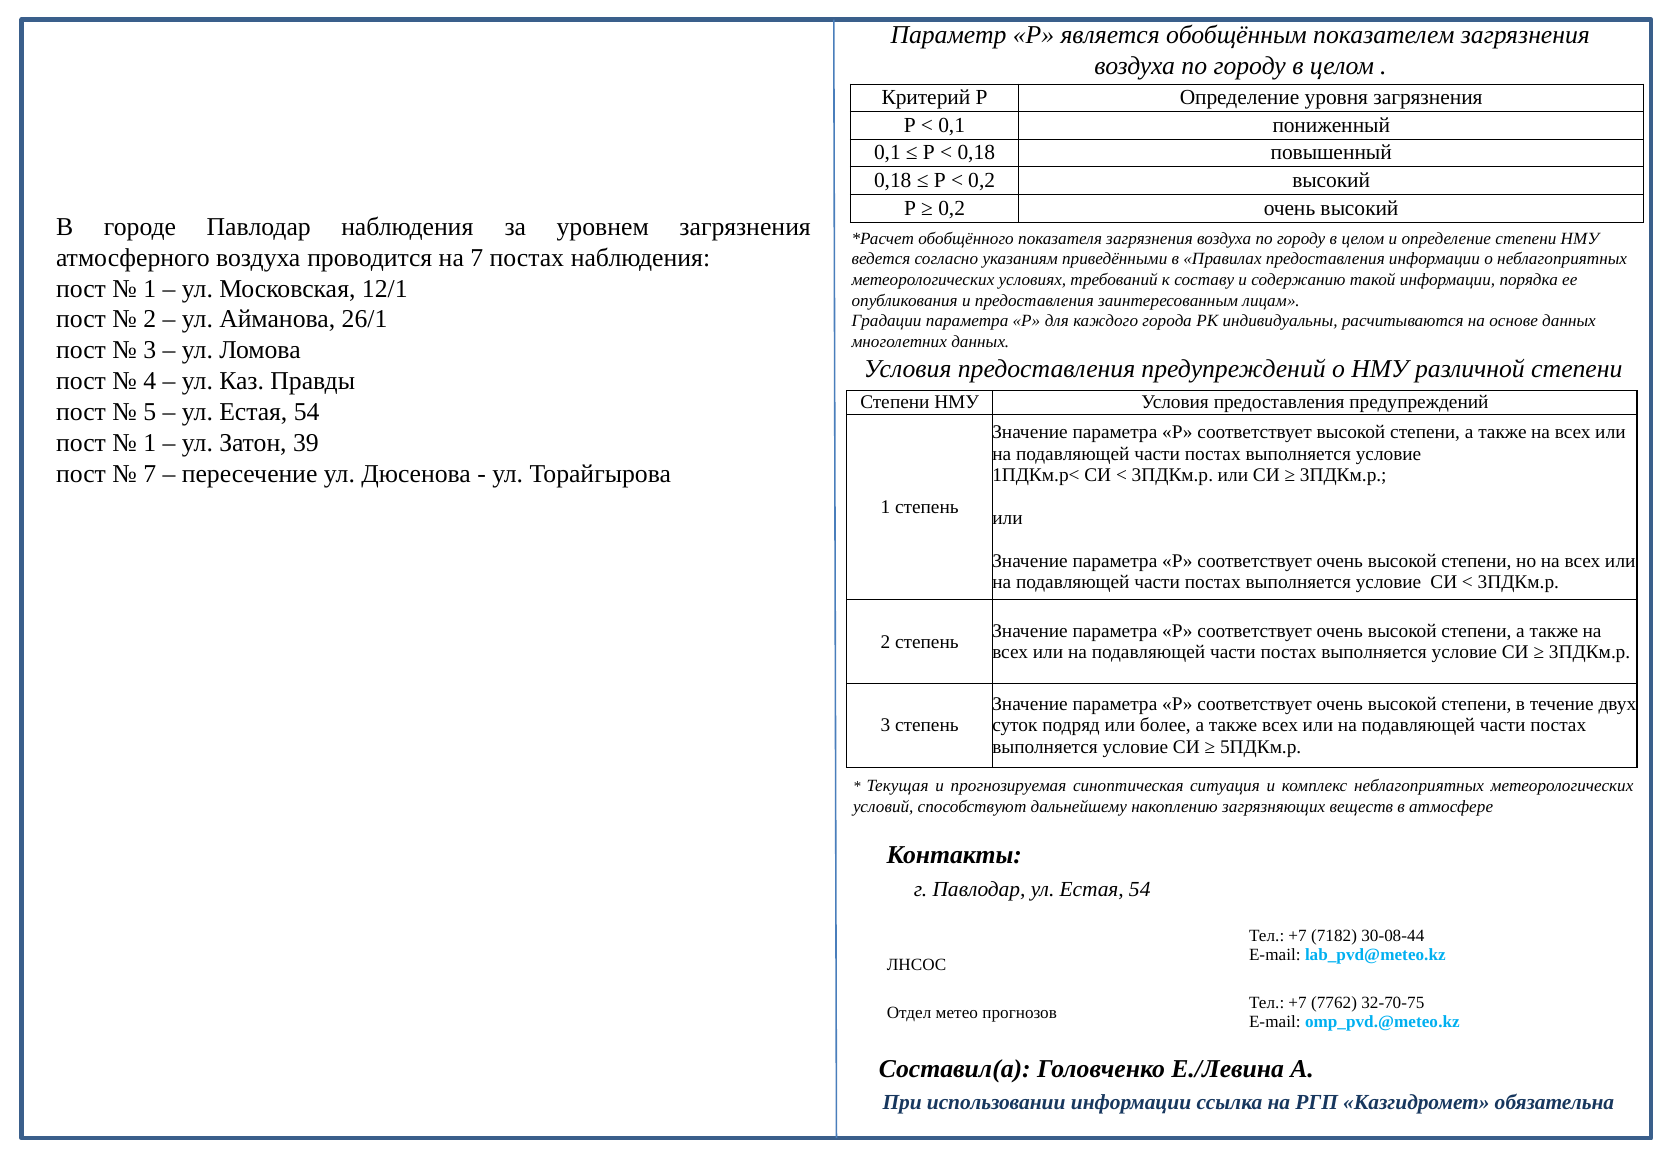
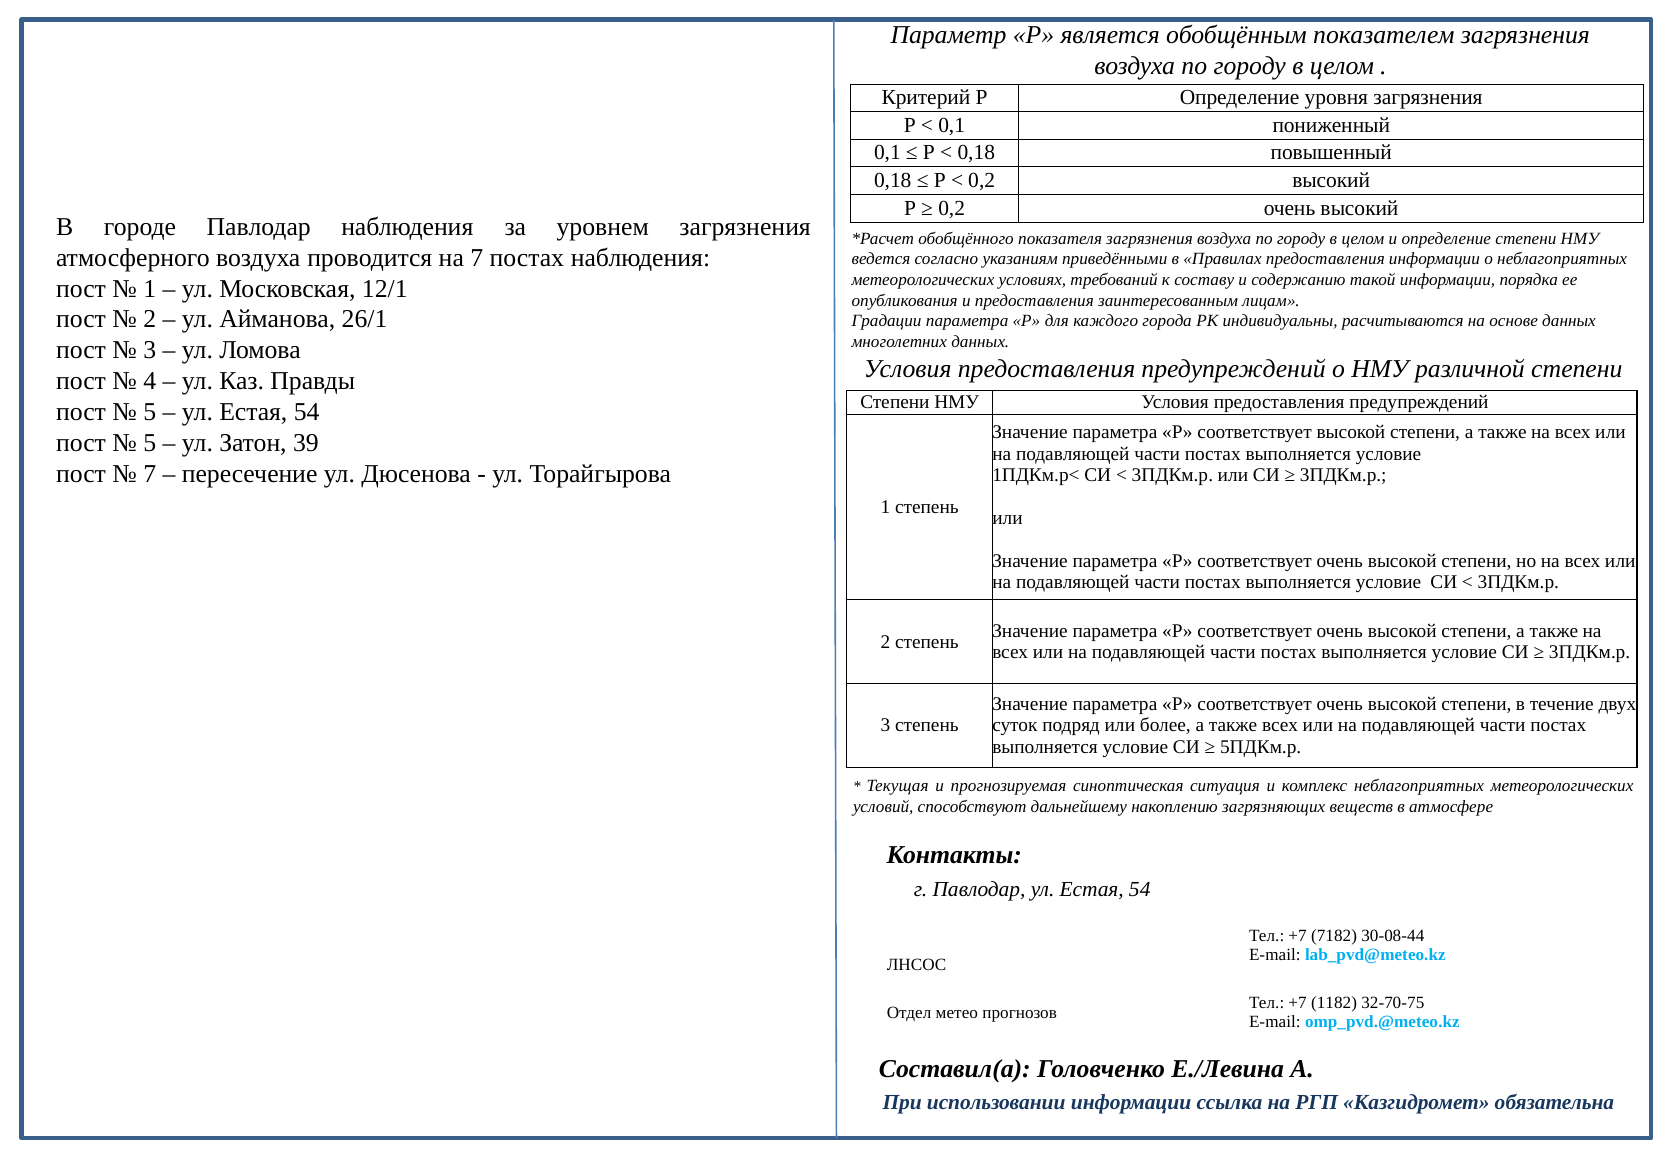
1 at (150, 443): 1 -> 5
7762: 7762 -> 1182
